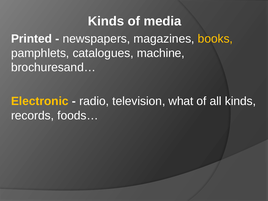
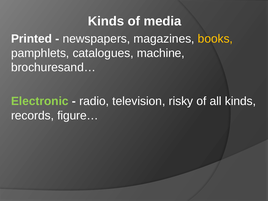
Electronic colour: yellow -> light green
what: what -> risky
foods…: foods… -> figure…
